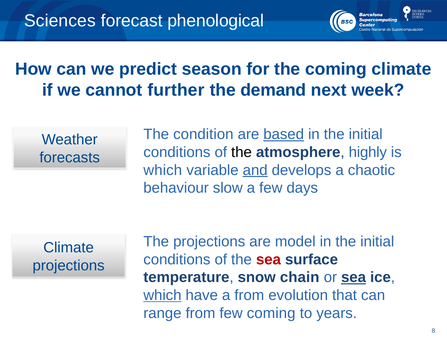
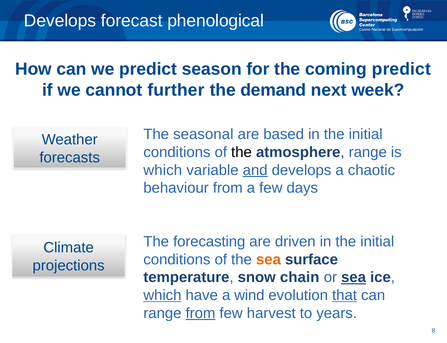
Sciences at (60, 21): Sciences -> Develops
coming climate: climate -> predict
condition: condition -> seasonal
based underline: present -> none
atmosphere highly: highly -> range
behaviour slow: slow -> from
The projections: projections -> forecasting
model: model -> driven
sea at (268, 260) colour: red -> orange
a from: from -> wind
that underline: none -> present
from at (201, 313) underline: none -> present
few coming: coming -> harvest
